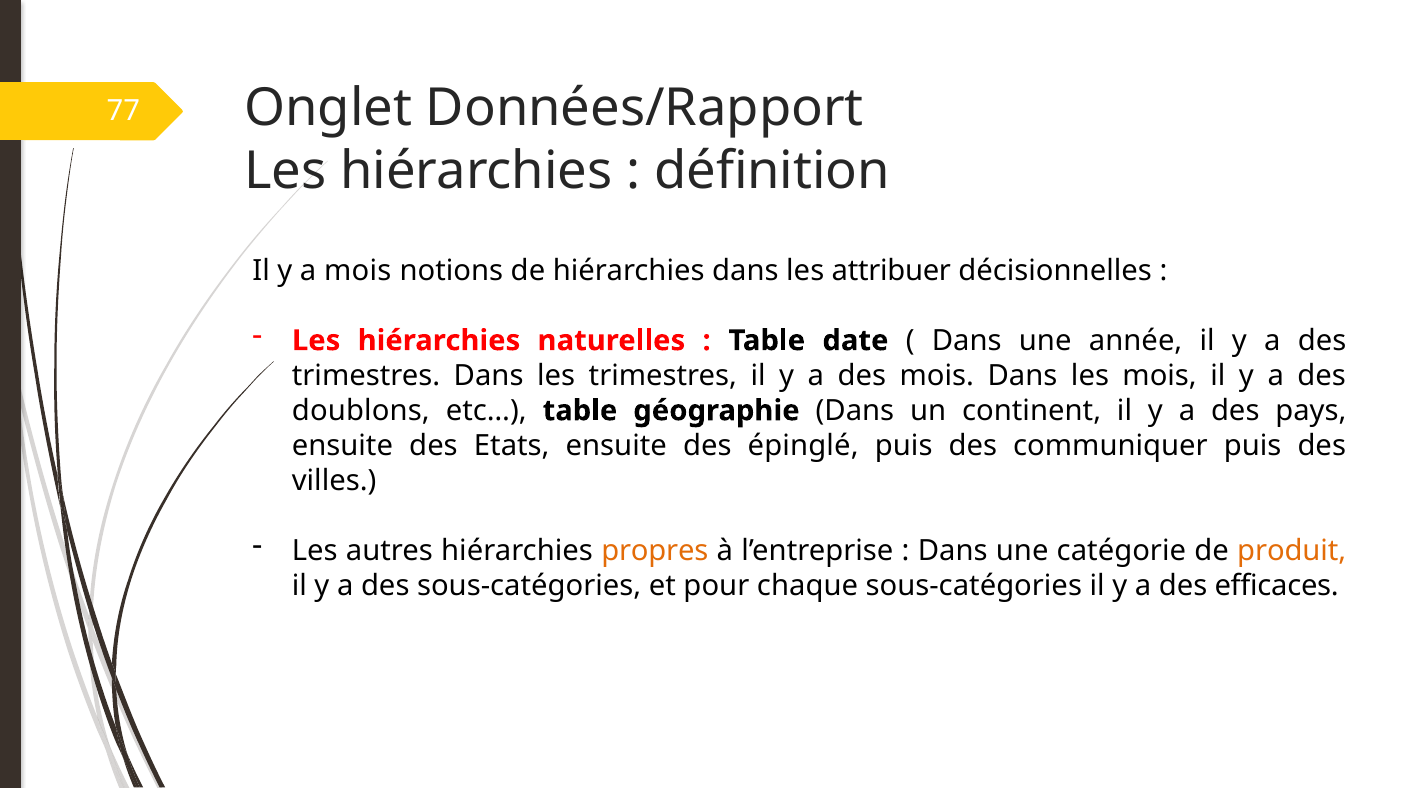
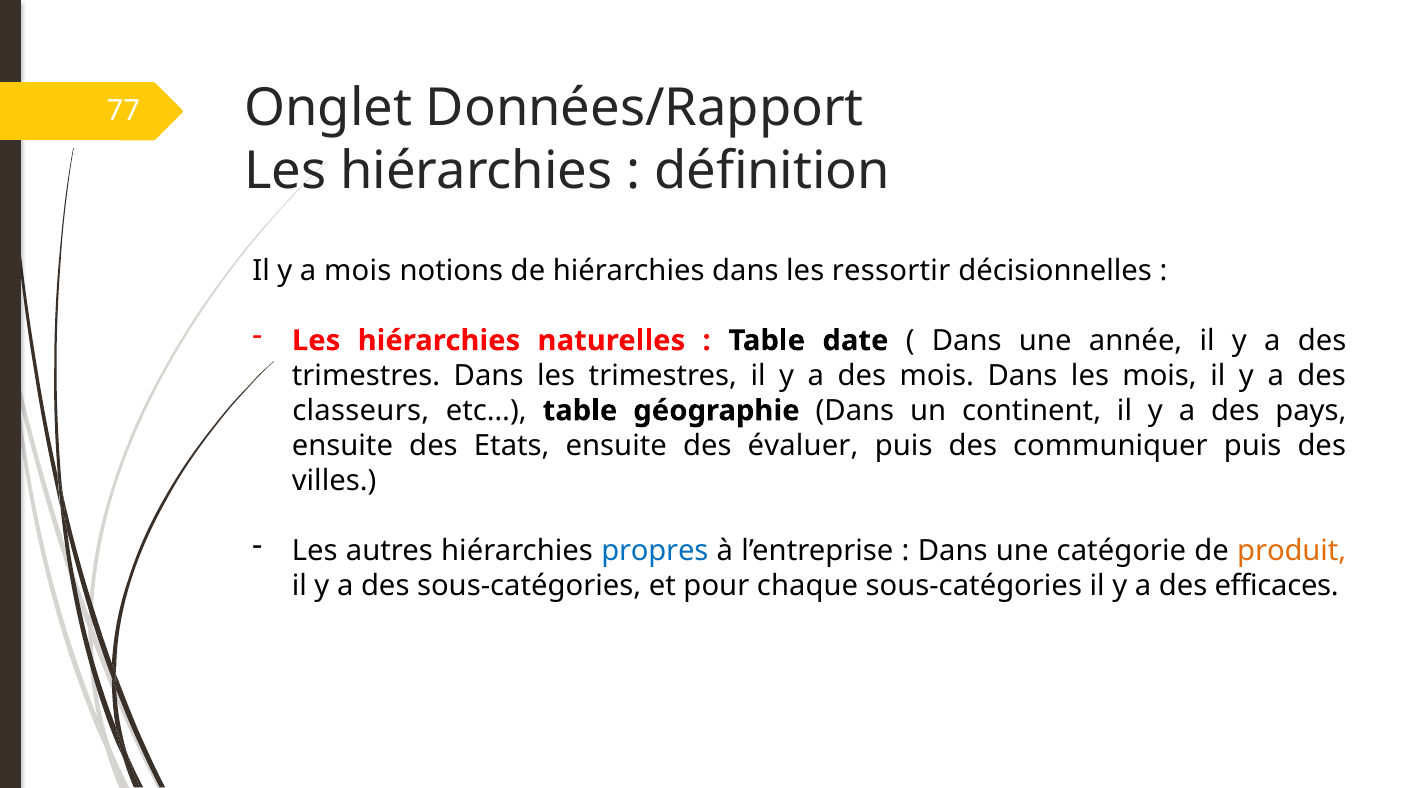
attribuer: attribuer -> ressortir
doublons: doublons -> classeurs
épinglé: épinglé -> évaluer
propres colour: orange -> blue
